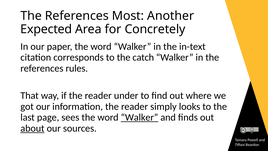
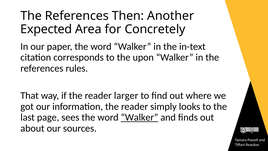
Most: Most -> Then
catch: catch -> upon
under: under -> larger
about underline: present -> none
